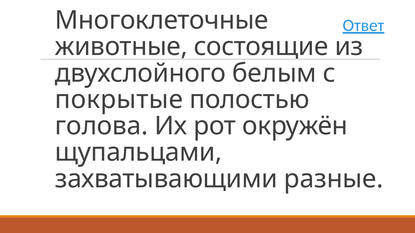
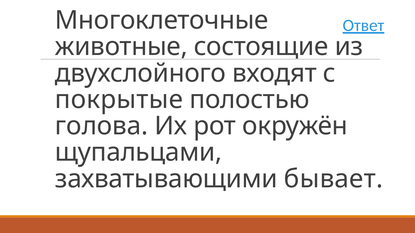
белым: белым -> входят
разные: разные -> бывает
